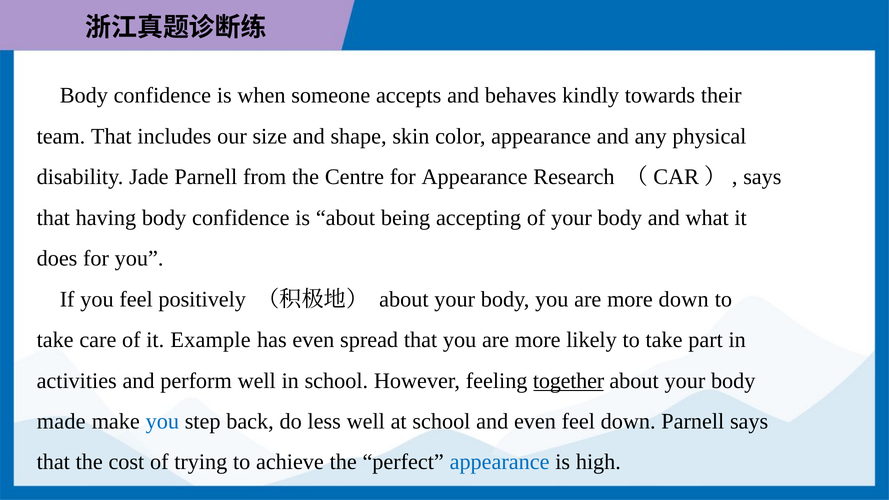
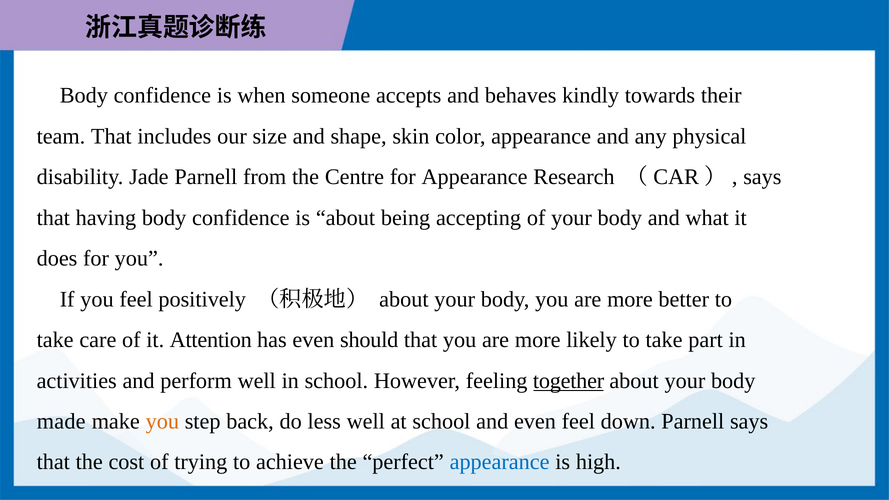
more down: down -> better
Example: Example -> Attention
spread: spread -> should
you at (162, 421) colour: blue -> orange
